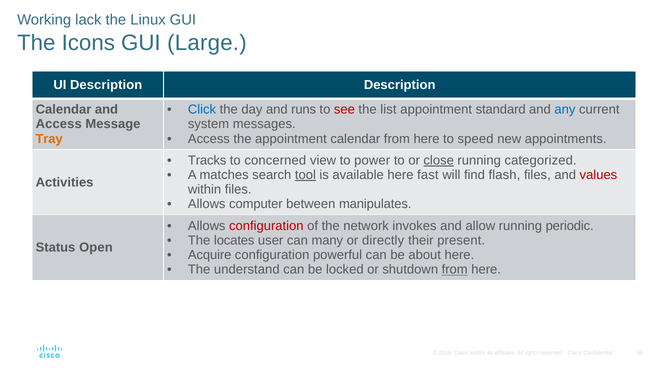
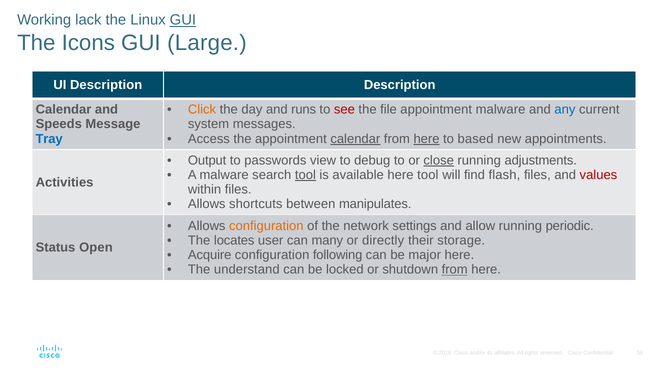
GUI at (183, 20) underline: none -> present
Click colour: blue -> orange
list: list -> file
appointment standard: standard -> malware
Access at (59, 124): Access -> Speeds
Tray colour: orange -> blue
calendar at (355, 139) underline: none -> present
here at (427, 139) underline: none -> present
speed: speed -> based
Tracks: Tracks -> Output
concerned: concerned -> passwords
power: power -> debug
categorized: categorized -> adjustments
A matches: matches -> malware
here fast: fast -> tool
computer: computer -> shortcuts
configuration at (266, 226) colour: red -> orange
invokes: invokes -> settings
present: present -> storage
powerful: powerful -> following
about: about -> major
